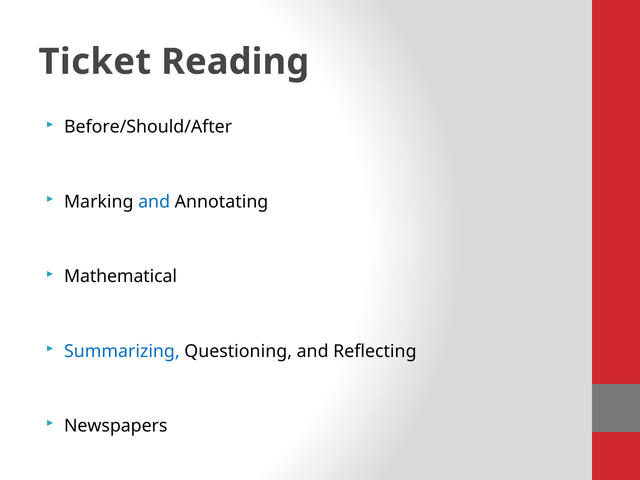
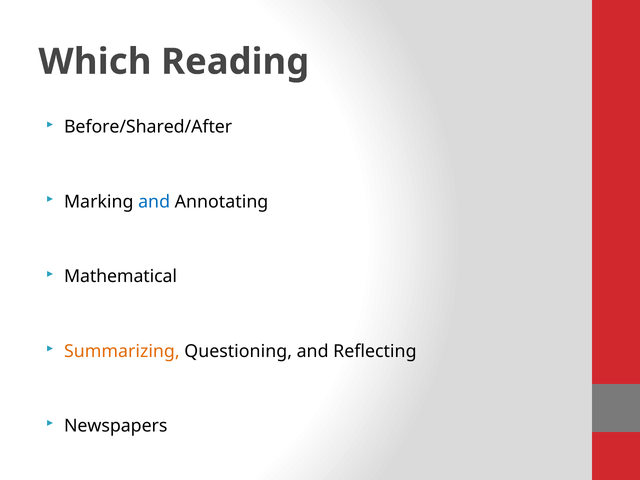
Ticket: Ticket -> Which
Before/Should/After: Before/Should/After -> Before/Shared/After
Summarizing colour: blue -> orange
